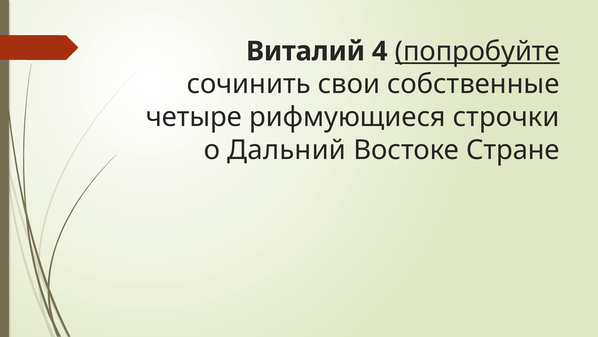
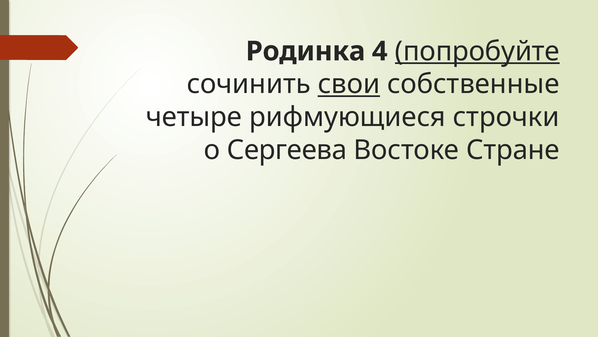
Виталий: Виталий -> Родинка
свои underline: none -> present
Дальний: Дальний -> Сергеева
